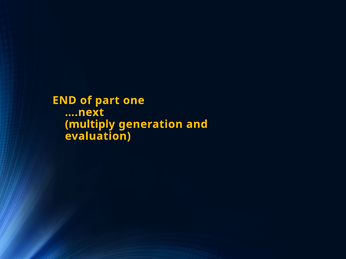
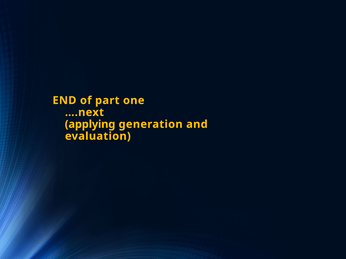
multiply: multiply -> applying
